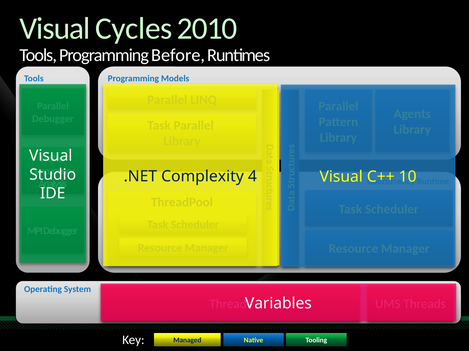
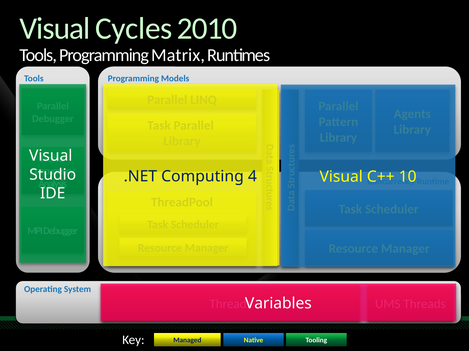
Before: Before -> Matrix
Complexity: Complexity -> Computing
